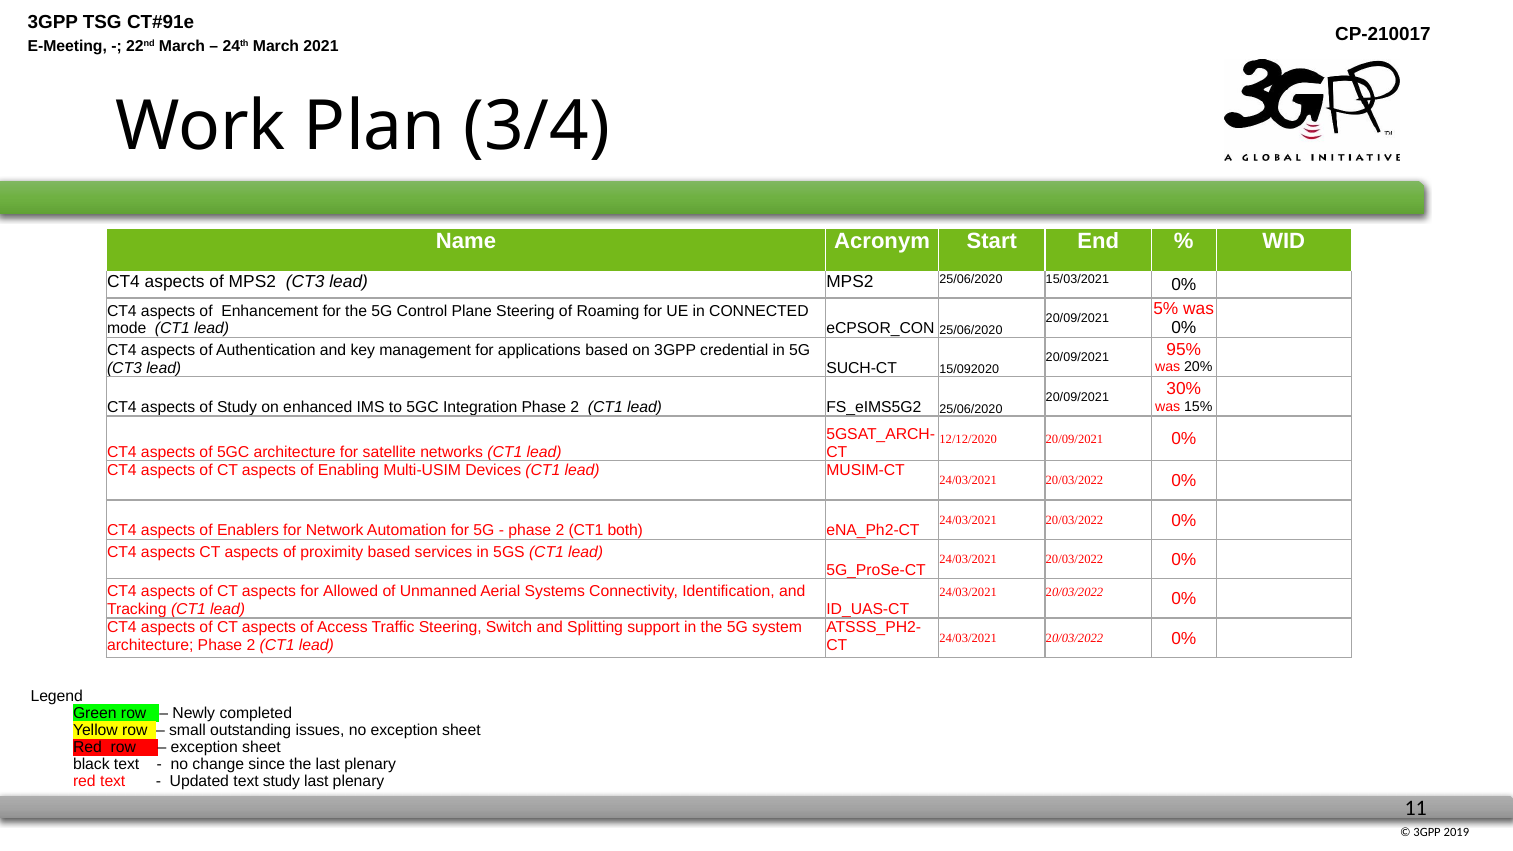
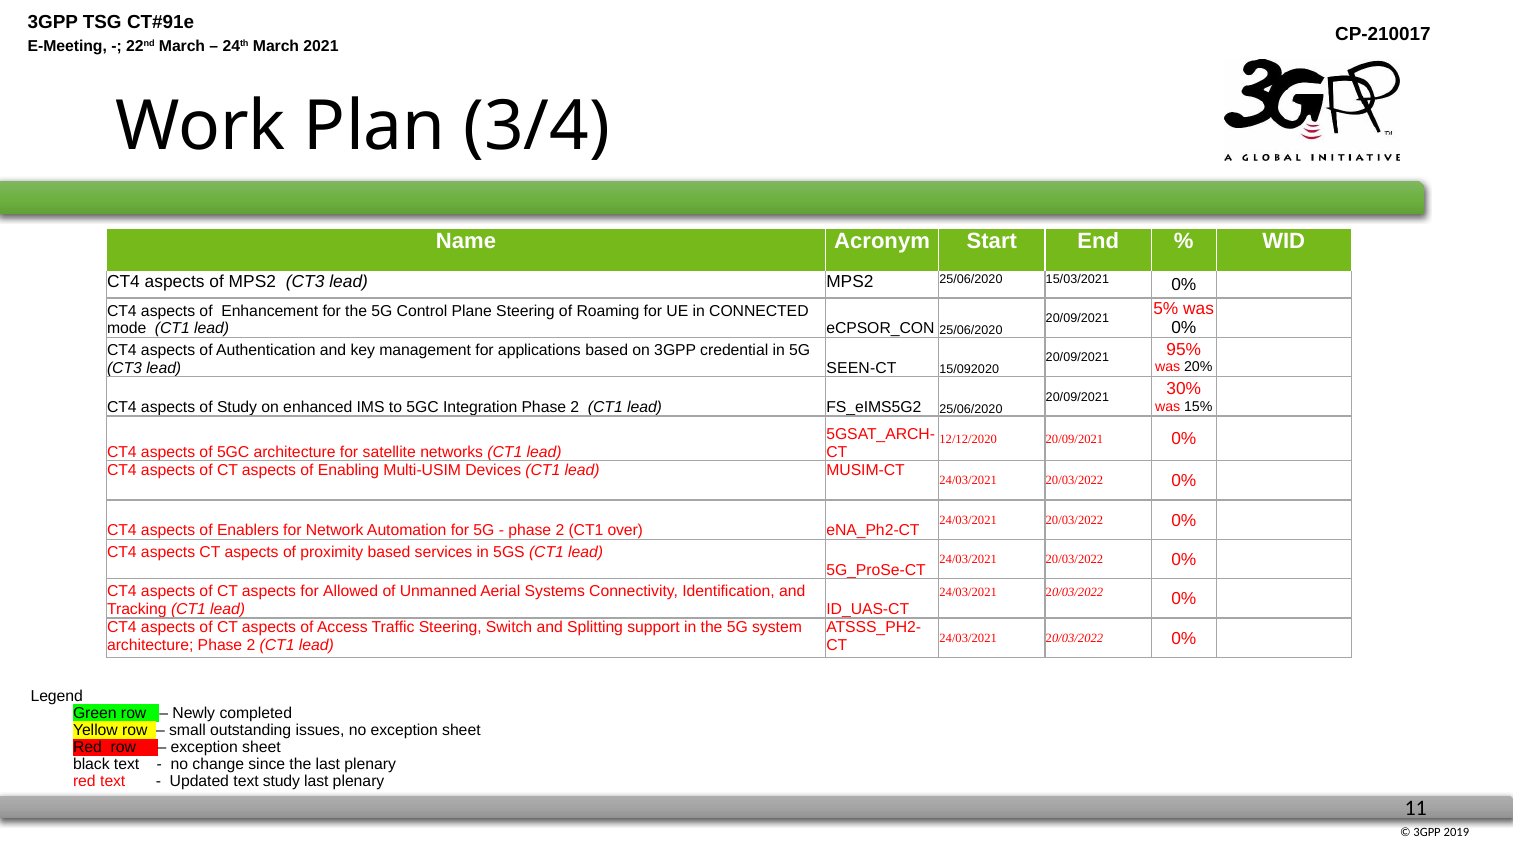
SUCH-CT: SUCH-CT -> SEEN-CT
both: both -> over
